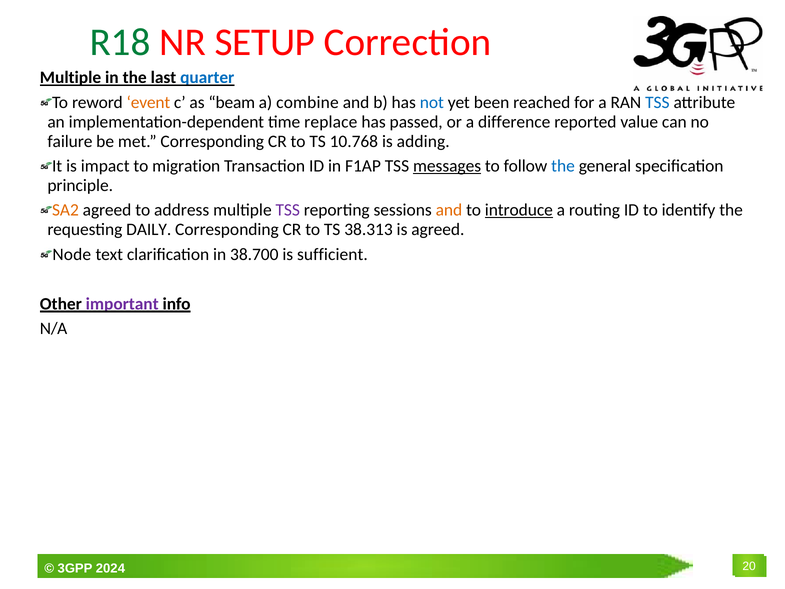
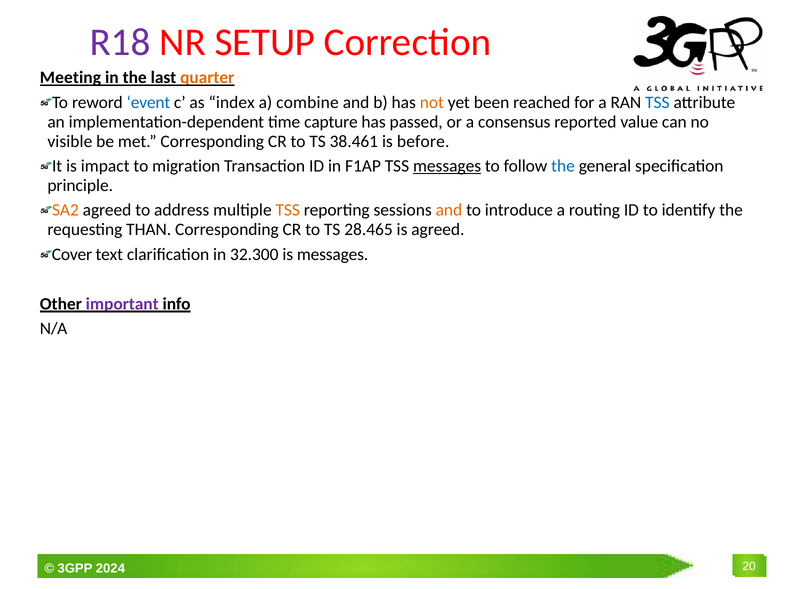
R18 colour: green -> purple
Multiple at (71, 78): Multiple -> Meeting
quarter colour: blue -> orange
event colour: orange -> blue
beam: beam -> index
not colour: blue -> orange
replace: replace -> capture
difference: difference -> consensus
failure: failure -> visible
10.768: 10.768 -> 38.461
adding: adding -> before
TSS at (288, 210) colour: purple -> orange
introduce underline: present -> none
DAILY: DAILY -> THAN
38.313: 38.313 -> 28.465
Node: Node -> Cover
38.700: 38.700 -> 32.300
is sufficient: sufficient -> messages
